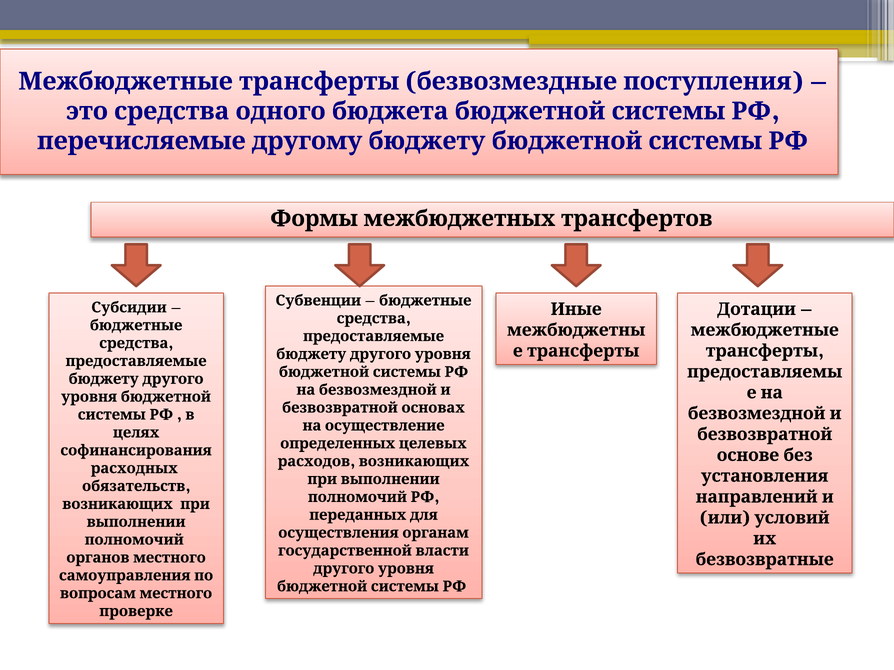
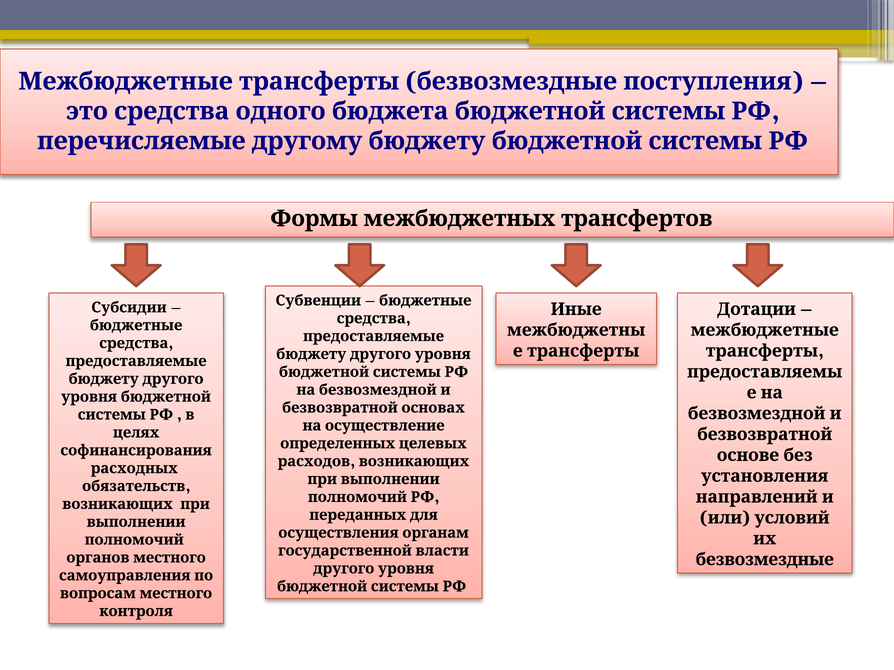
безвозвратные at (765, 560): безвозвратные -> безвозмездные
проверке: проверке -> контроля
